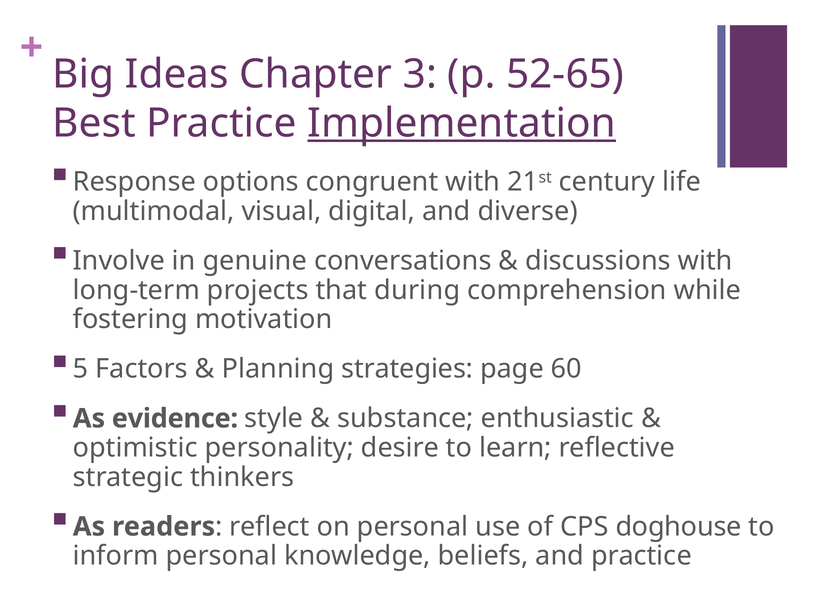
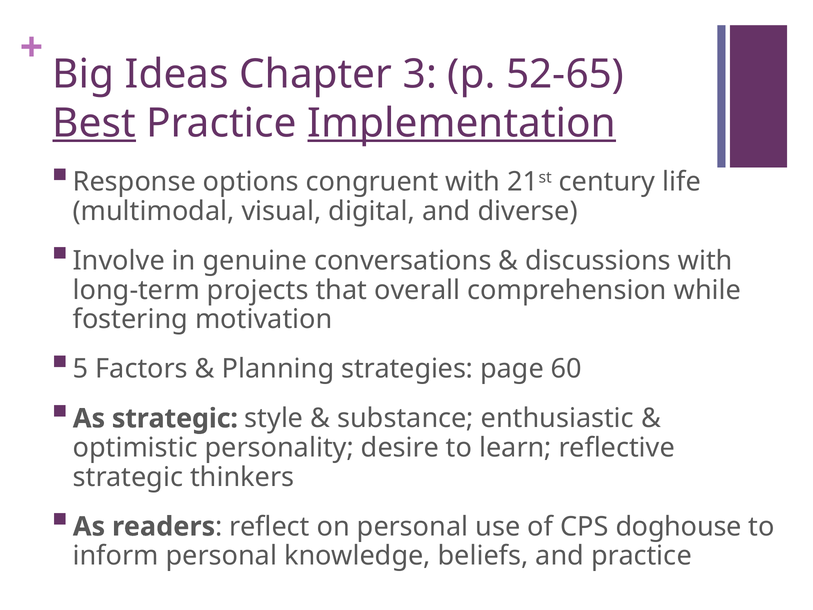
Best underline: none -> present
during: during -> overall
As evidence: evidence -> strategic
